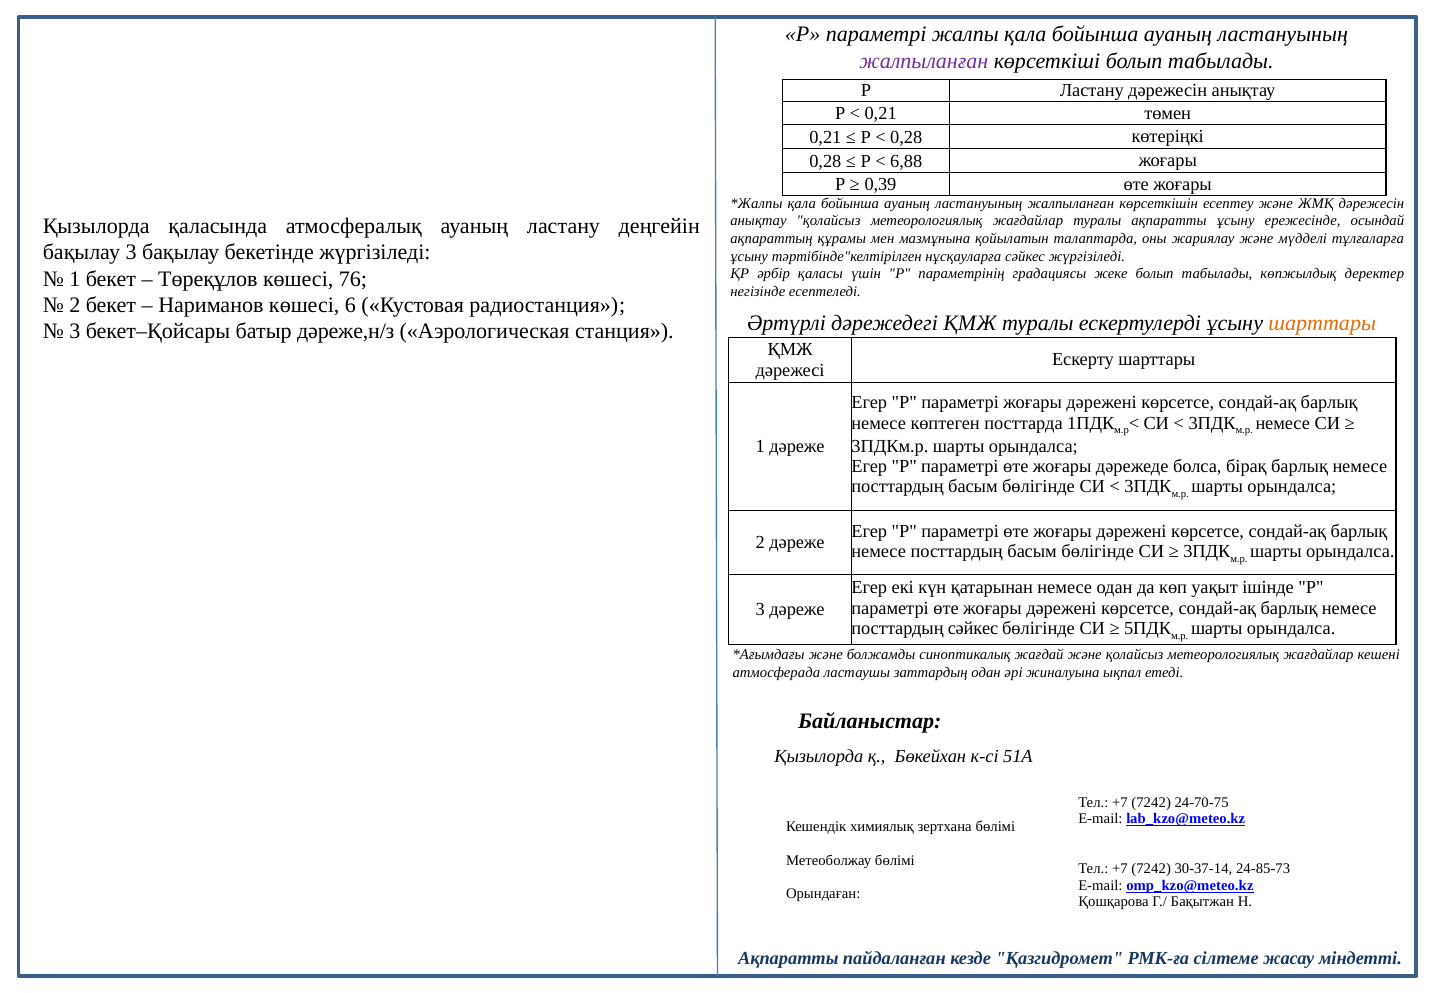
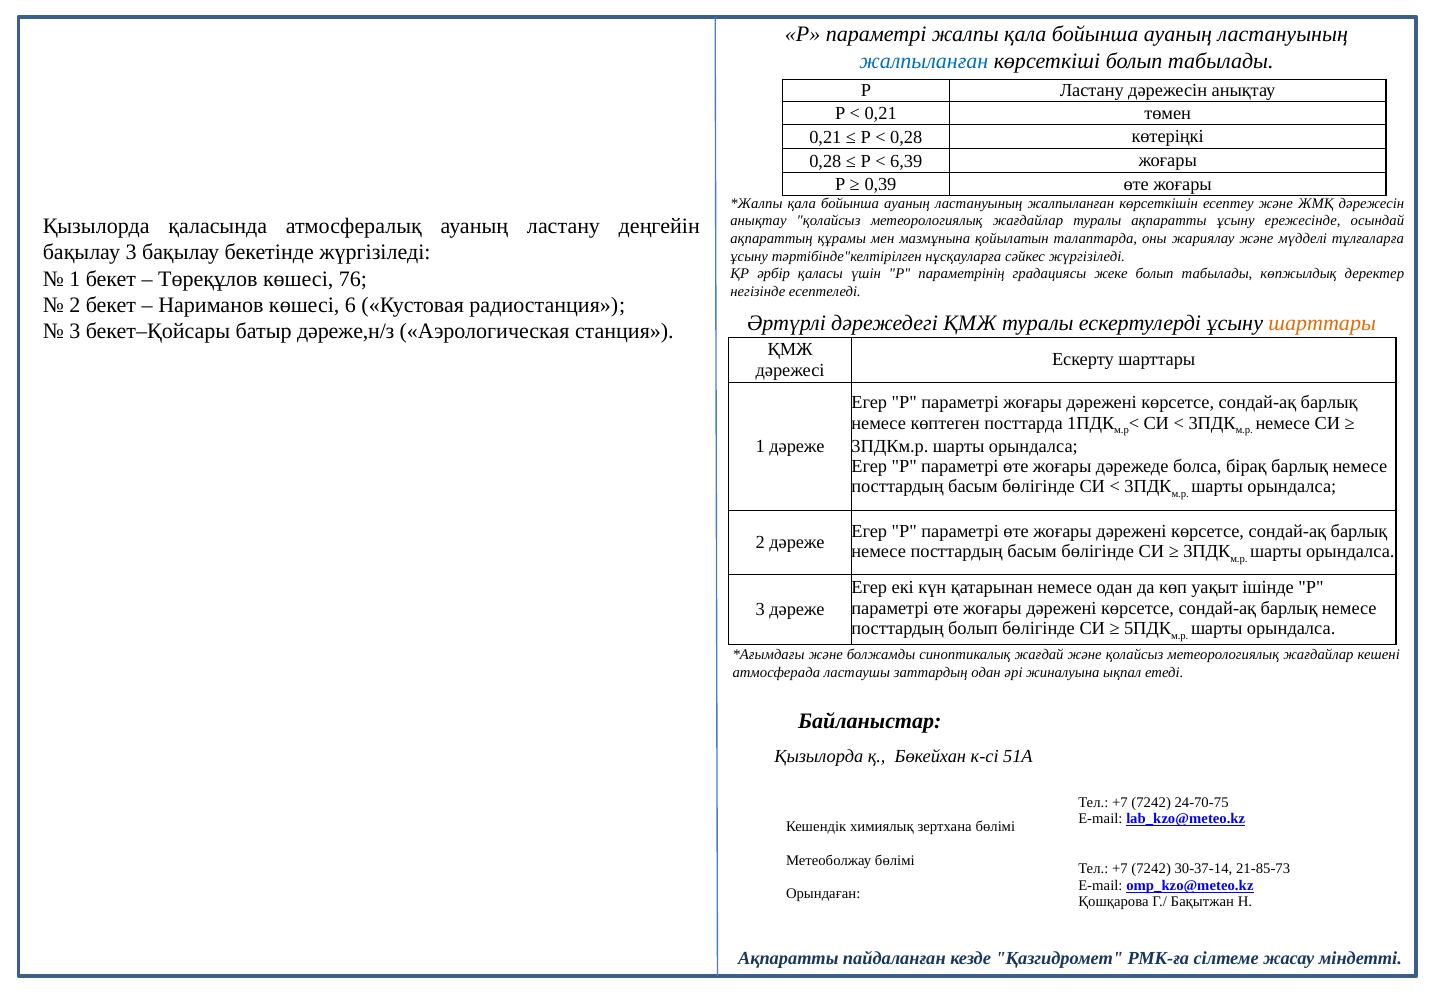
жалпыланған at (924, 61) colour: purple -> blue
6,88: 6,88 -> 6,39
посттардың сәйкес: сәйкес -> болып
24-85-73: 24-85-73 -> 21-85-73
